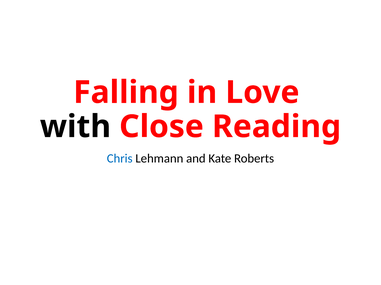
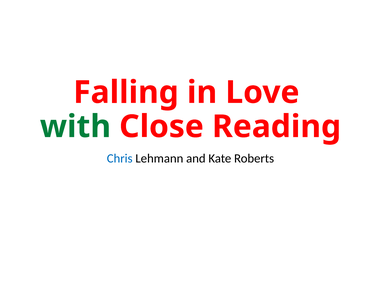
with colour: black -> green
